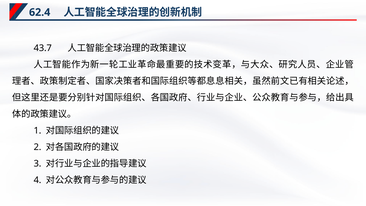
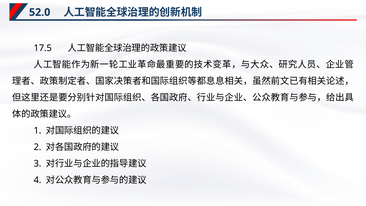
62.4: 62.4 -> 52.0
43.7: 43.7 -> 17.5
